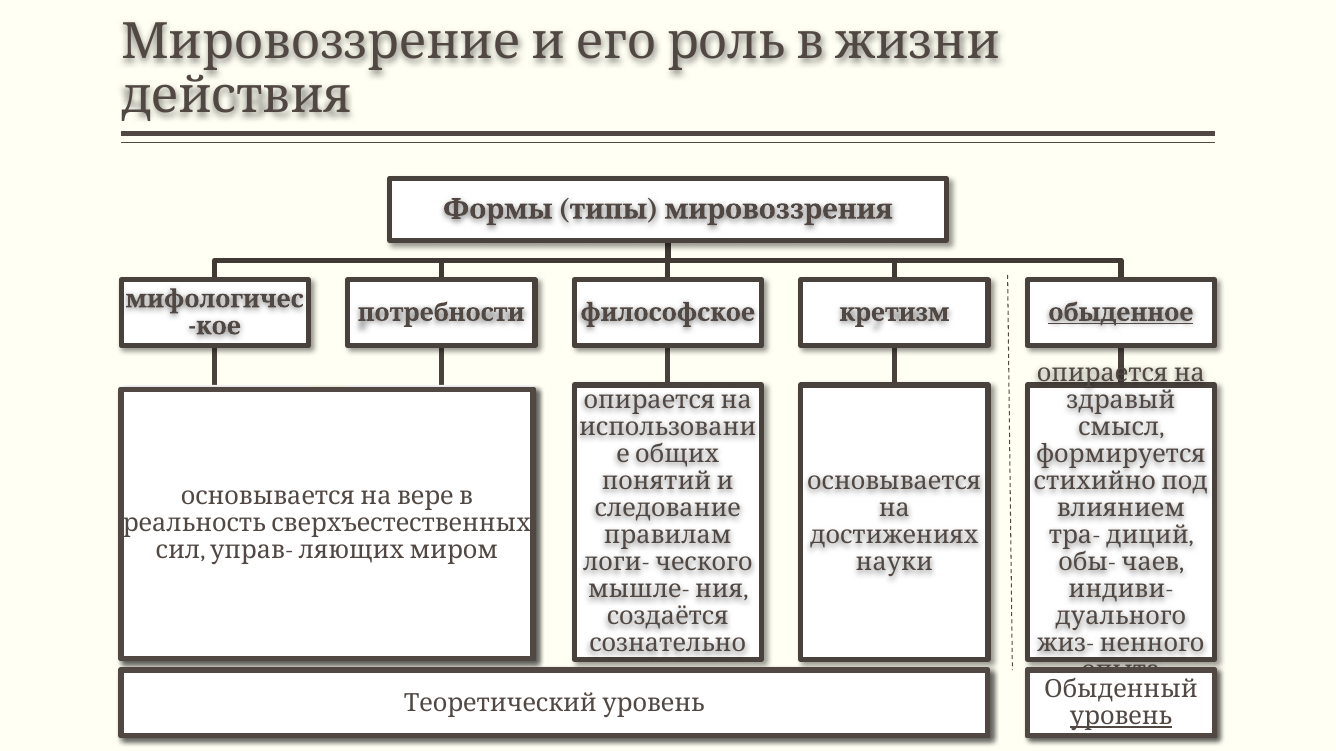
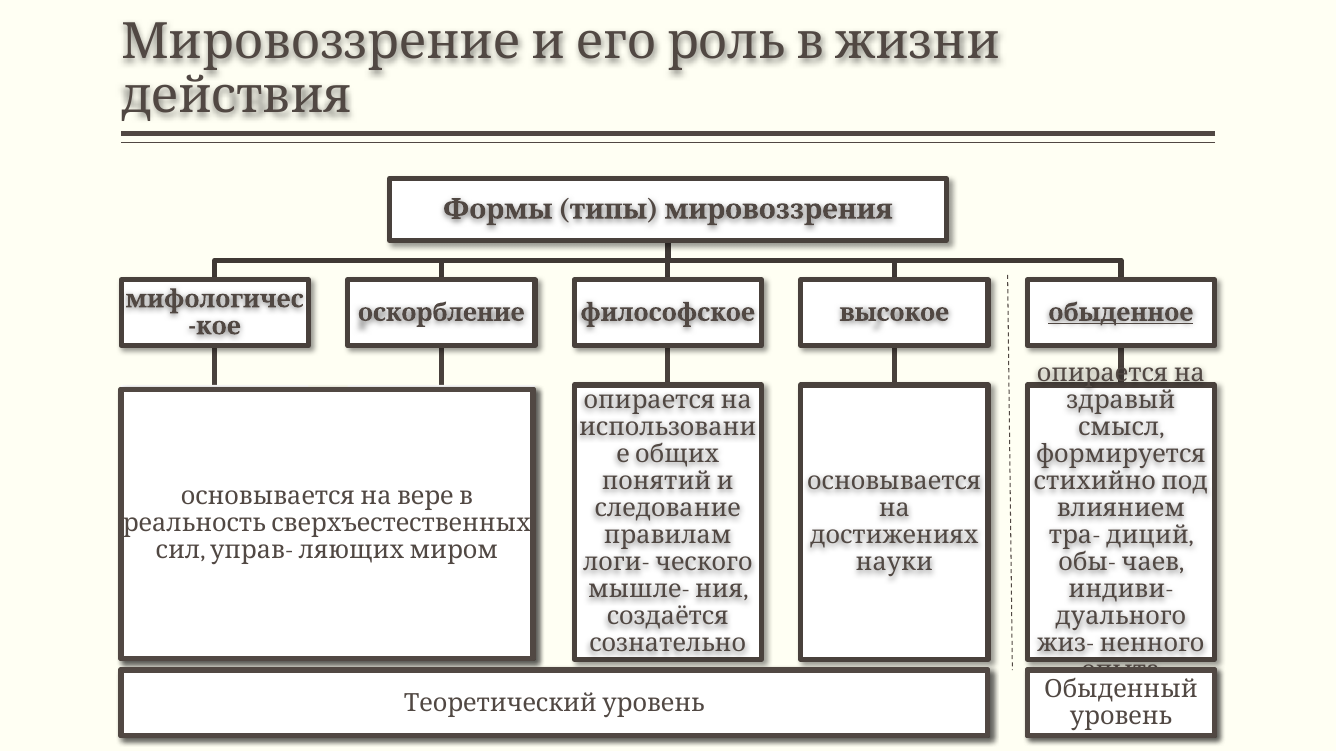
потребности: потребности -> оскорбление
кретизм: кретизм -> высокое
уровень underline: present -> none
